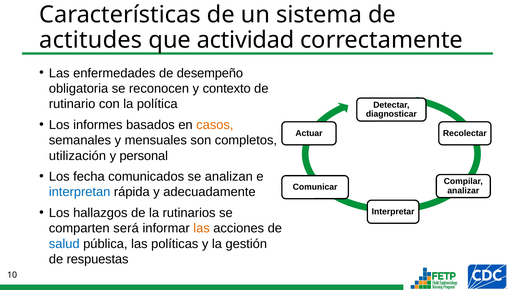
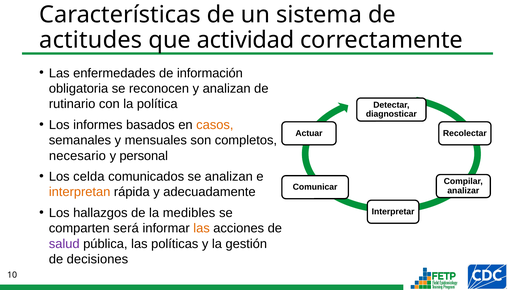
desempeño: desempeño -> información
y contexto: contexto -> analizan
utilización: utilización -> necesario
fecha: fecha -> celda
interpretan colour: blue -> orange
rutinarios: rutinarios -> medibles
salud colour: blue -> purple
respuestas: respuestas -> decisiones
